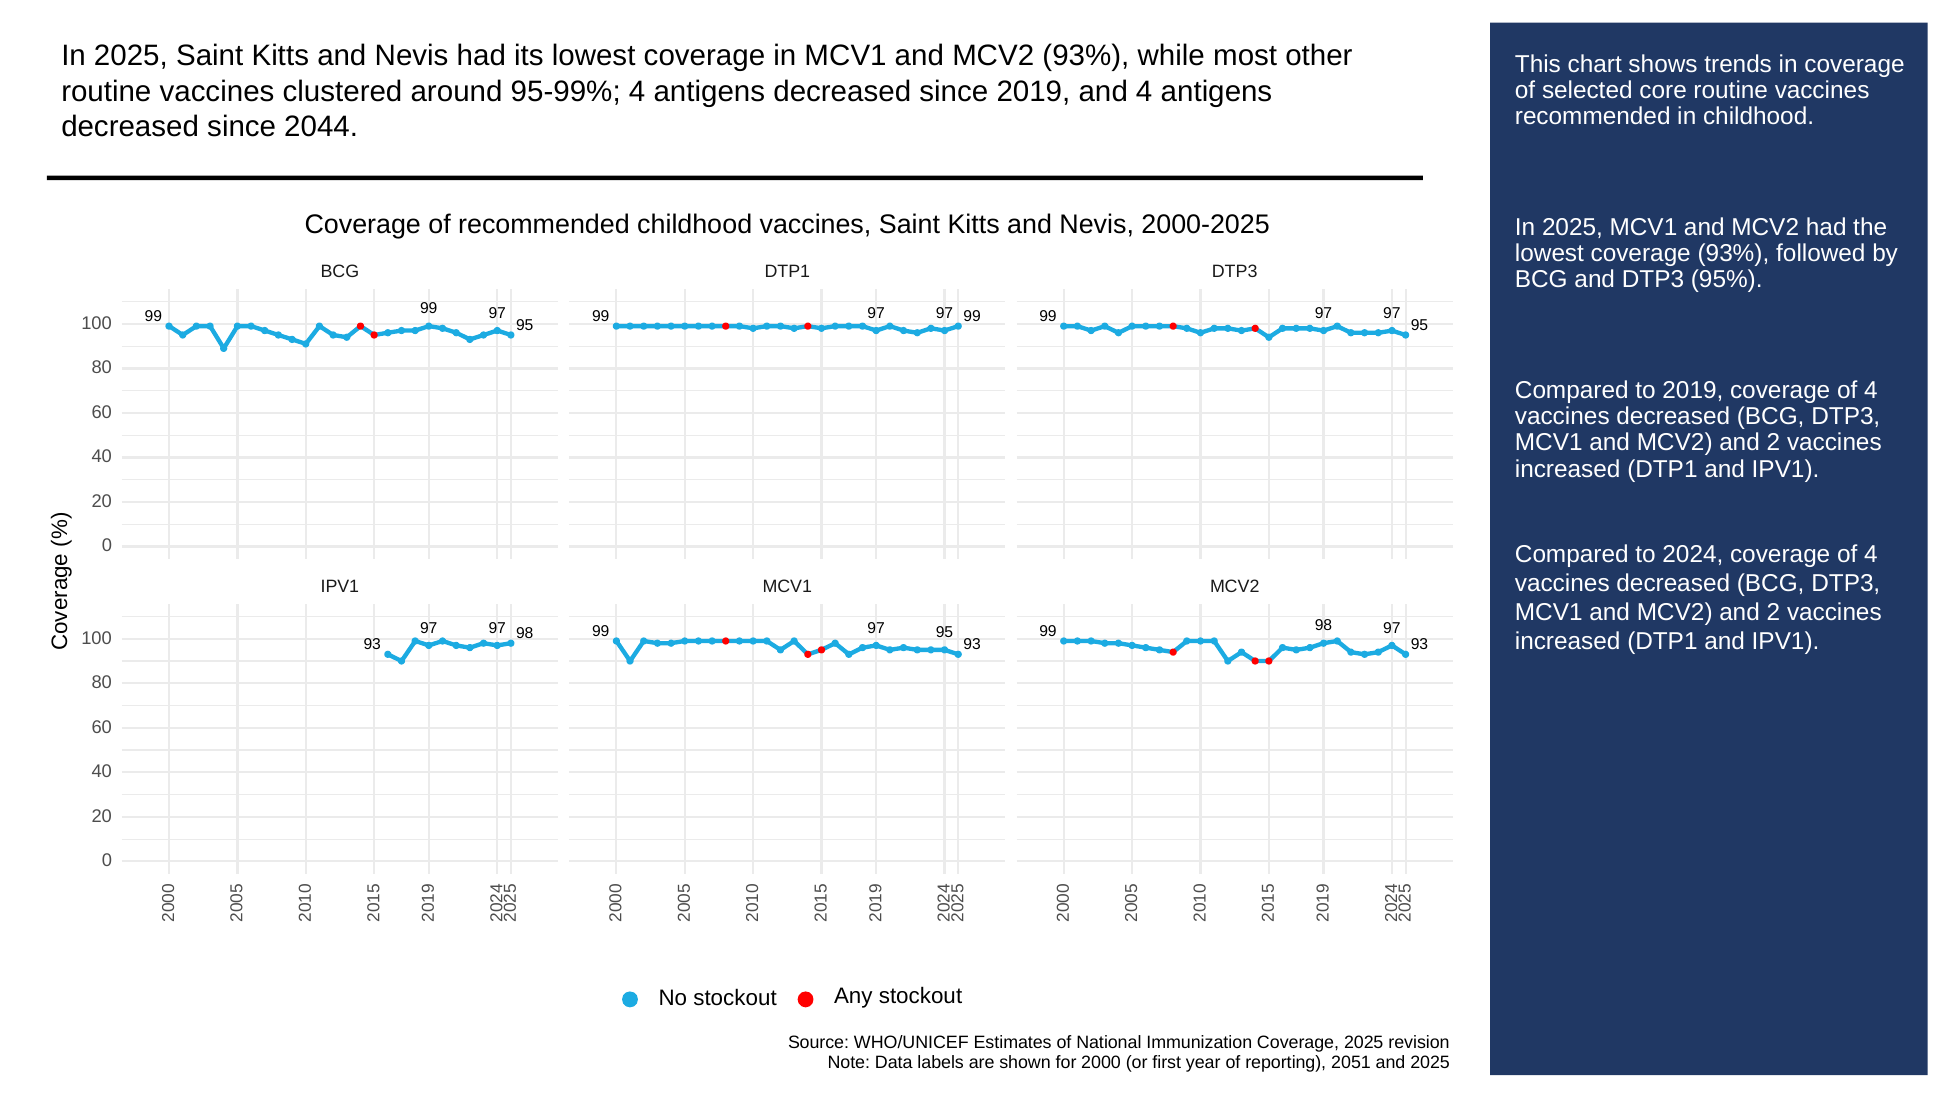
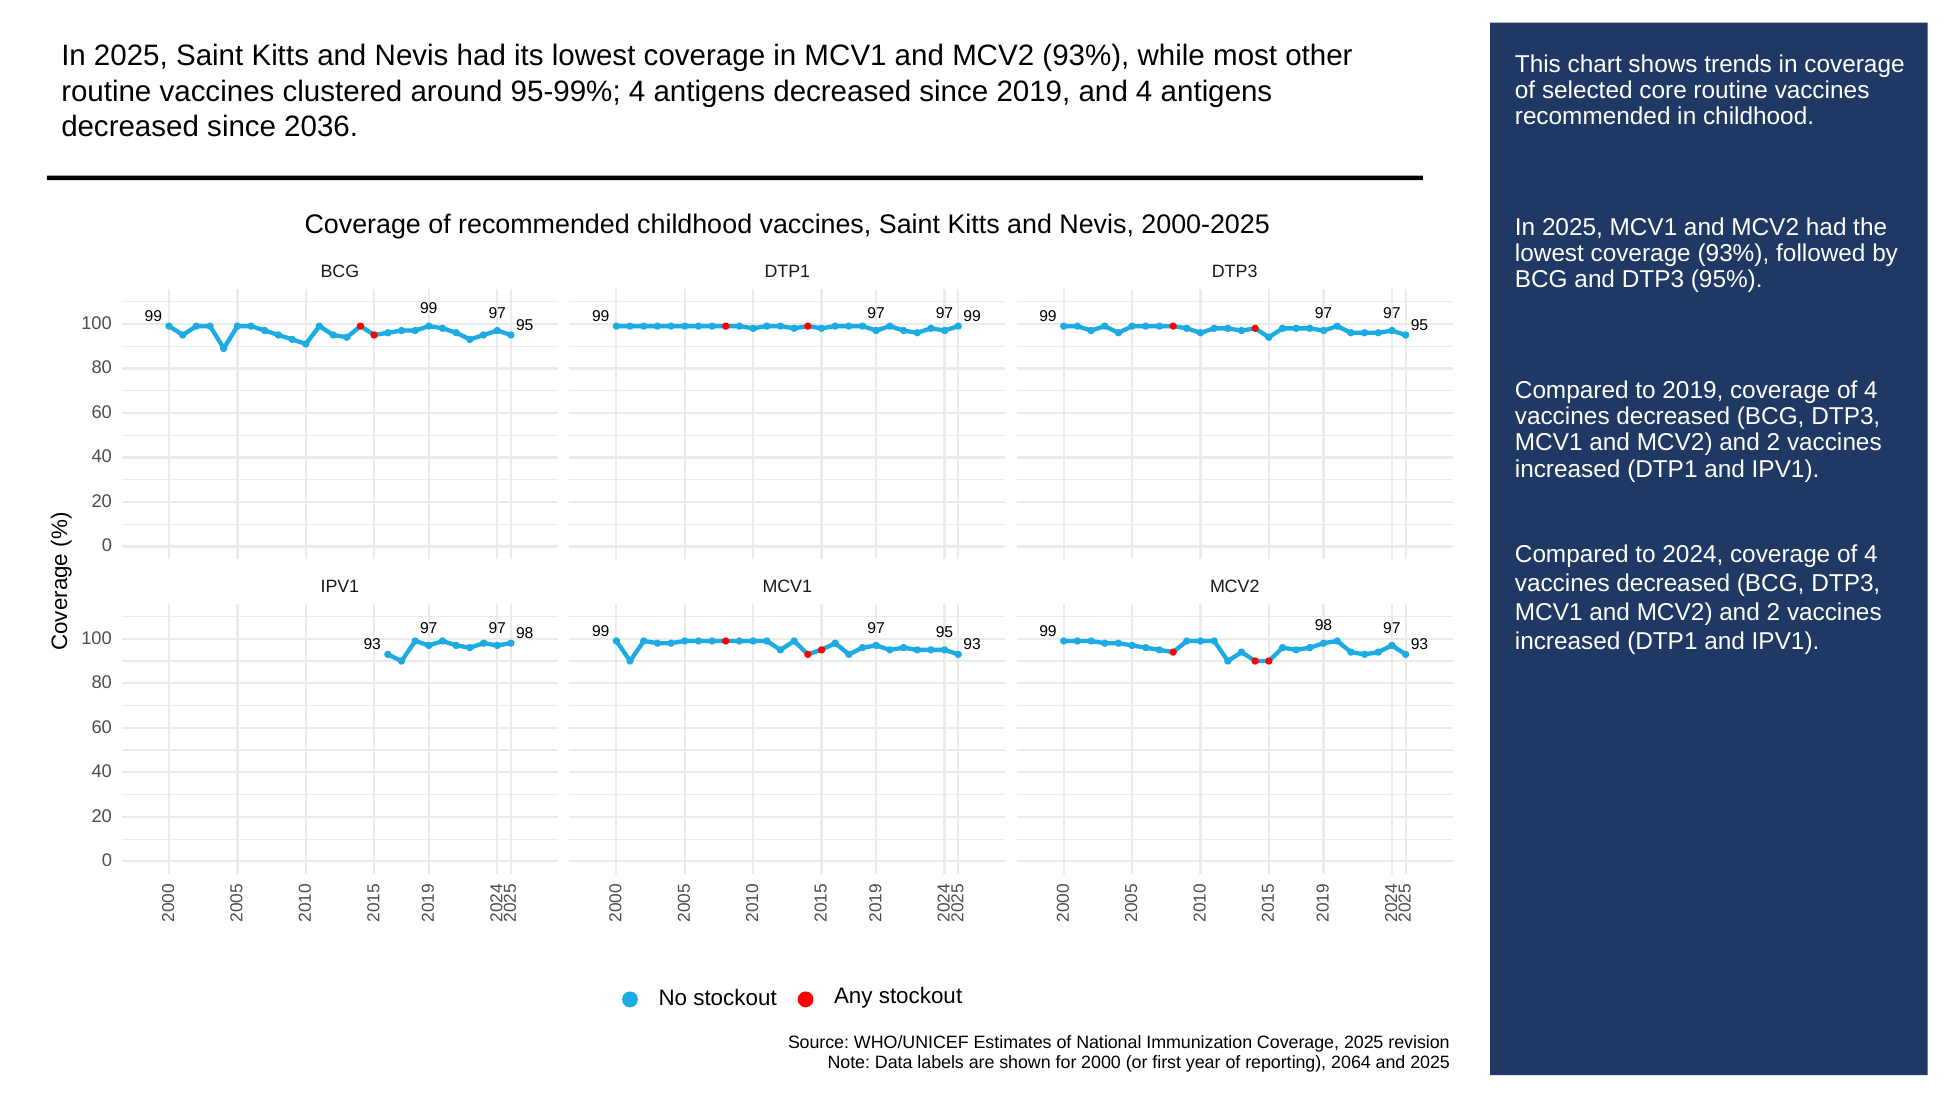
2044: 2044 -> 2036
2051: 2051 -> 2064
